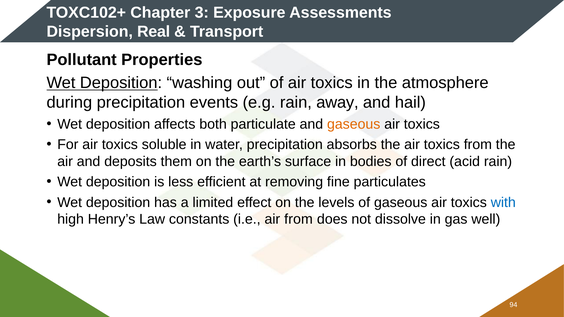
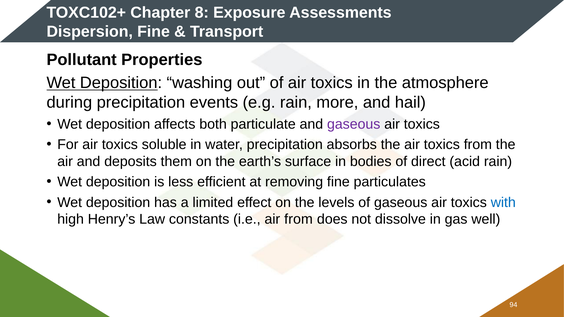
3: 3 -> 8
Dispersion Real: Real -> Fine
away: away -> more
gaseous at (354, 124) colour: orange -> purple
